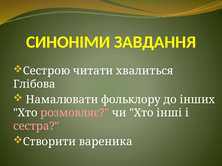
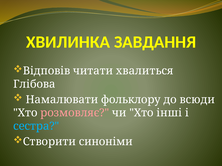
СИНОНІМИ: СИНОНІМИ -> ХВИЛИНКА
Сестрою: Сестрою -> Відповів
інших: інших -> всюди
сестра colour: pink -> light blue
вареника: вареника -> синоніми
